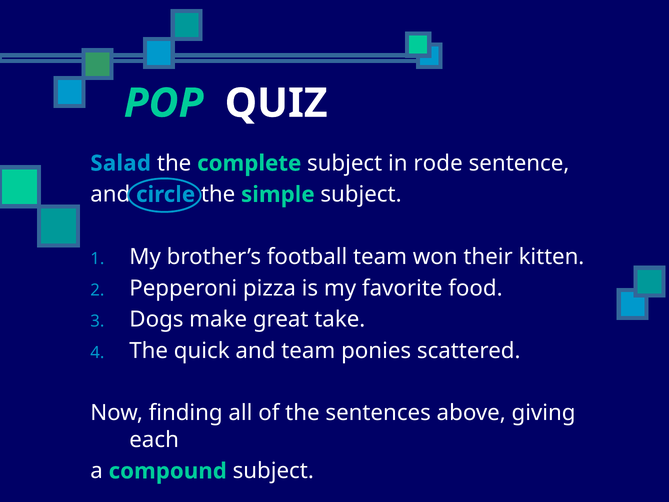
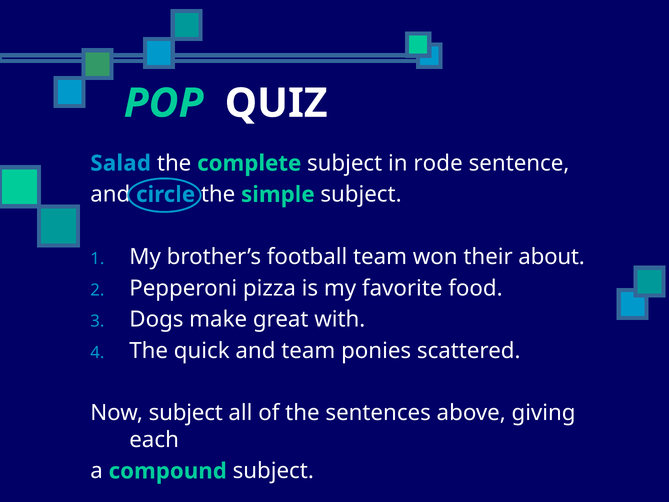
kitten: kitten -> about
take: take -> with
Now finding: finding -> subject
